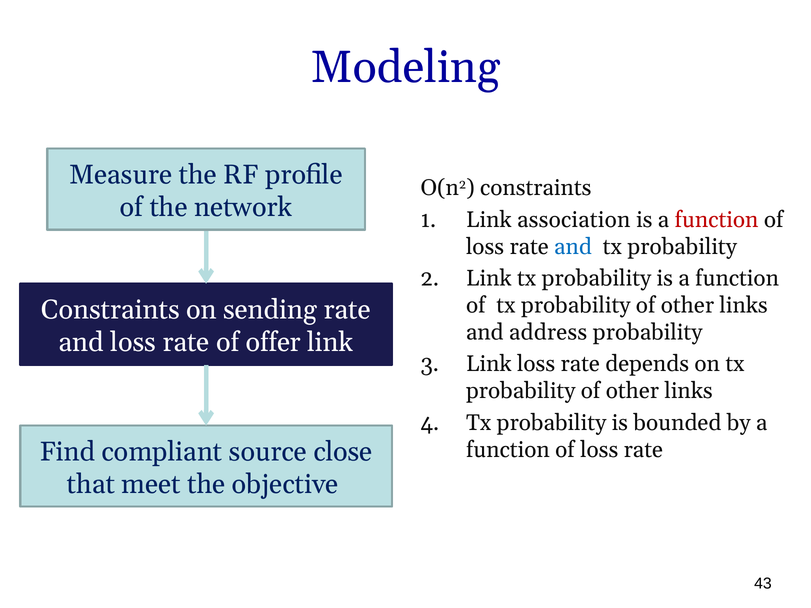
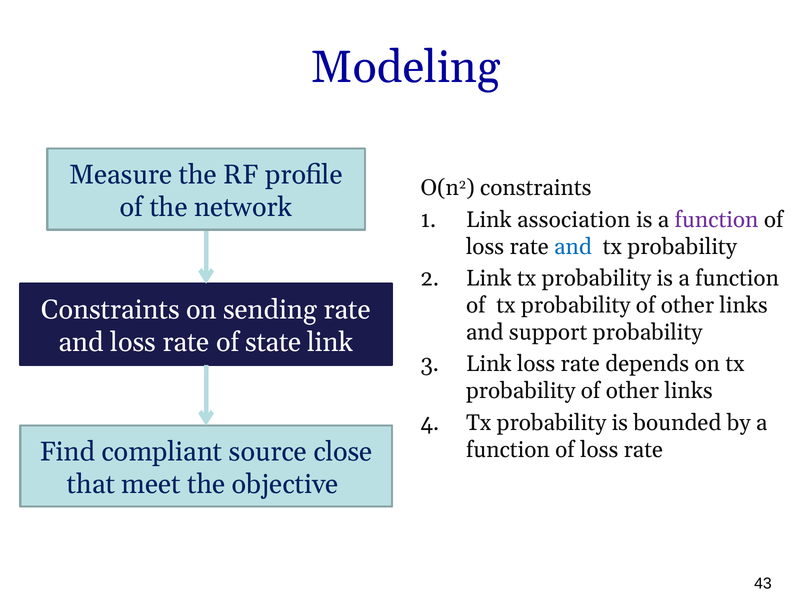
function at (717, 220) colour: red -> purple
address: address -> support
offer: offer -> state
